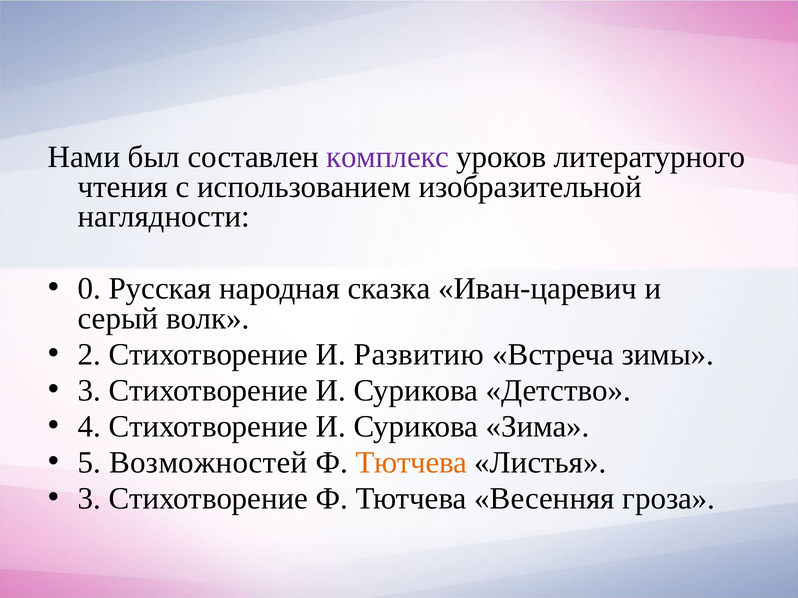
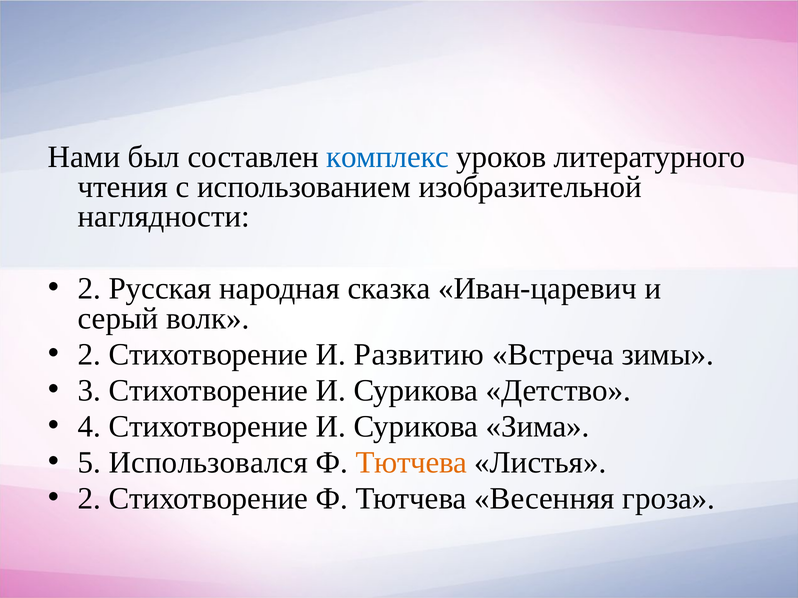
комплекс colour: purple -> blue
0 at (89, 289): 0 -> 2
Возможностей: Возможностей -> Использовался
3 at (89, 499): 3 -> 2
